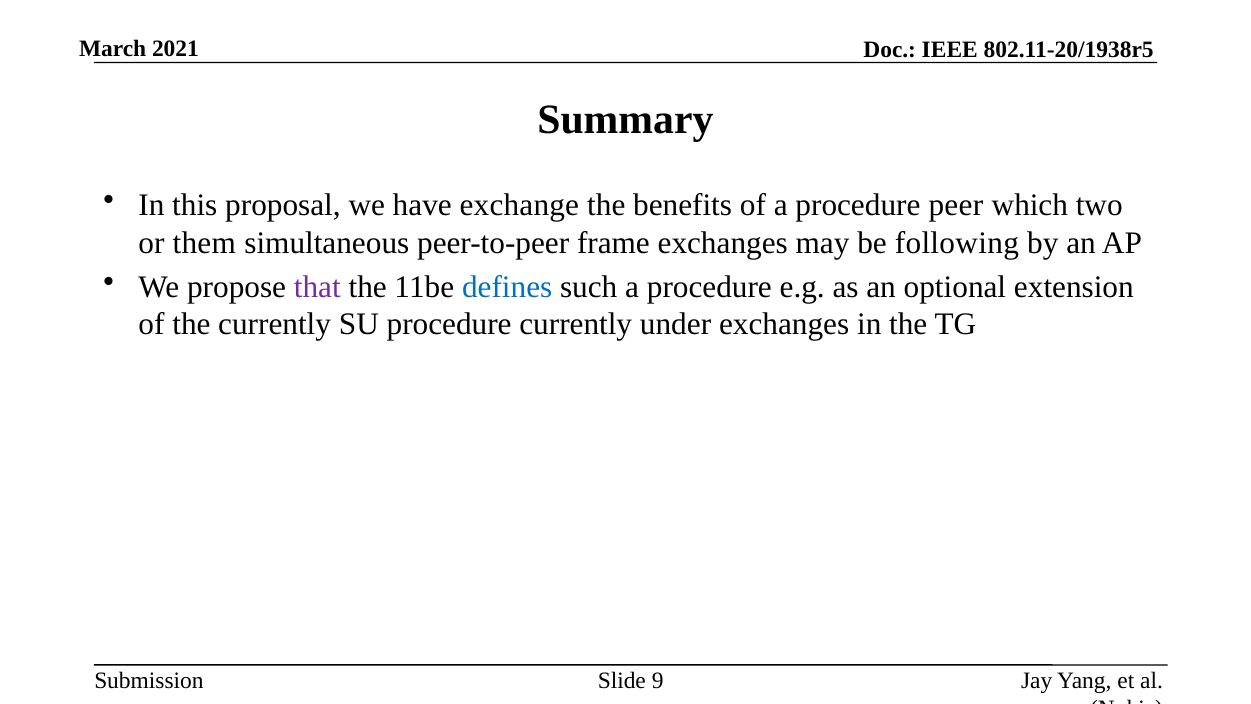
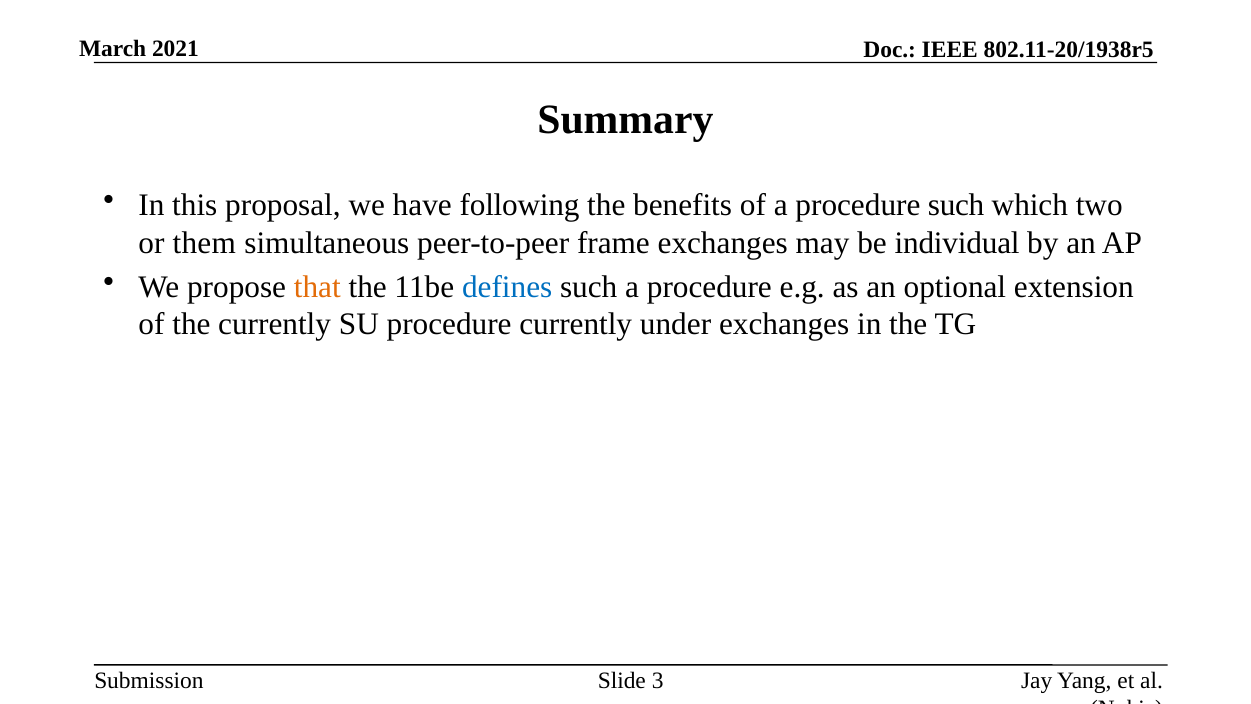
exchange: exchange -> following
procedure peer: peer -> such
following: following -> individual
that colour: purple -> orange
9: 9 -> 3
